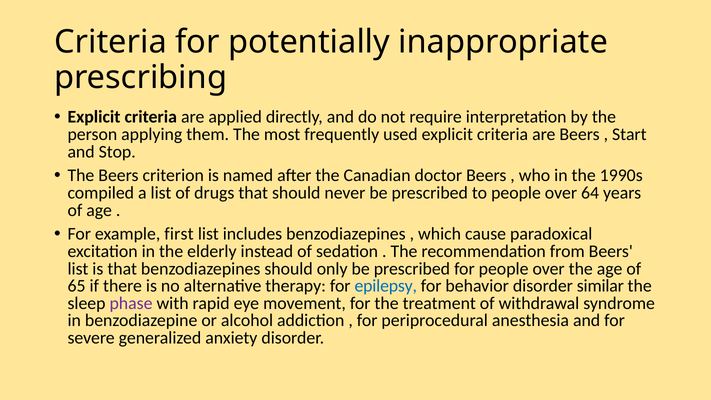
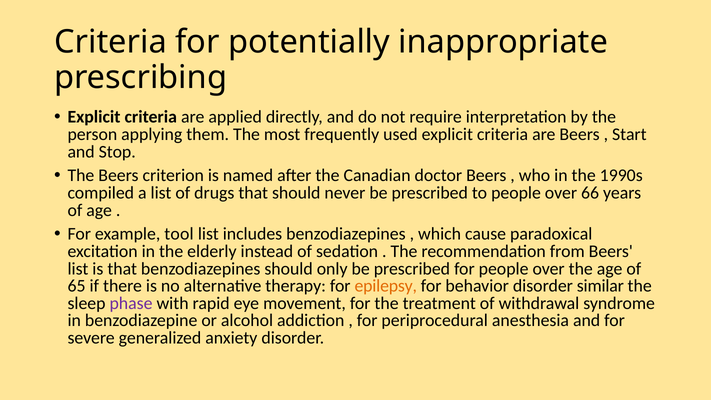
64: 64 -> 66
first: first -> tool
epilepsy colour: blue -> orange
